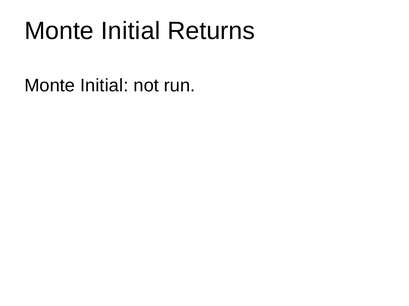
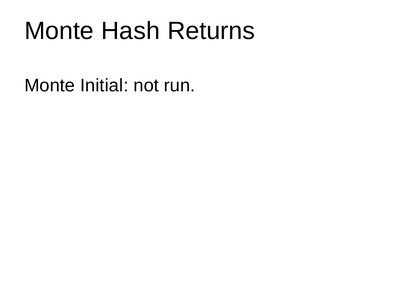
Initial at (131, 31): Initial -> Hash
